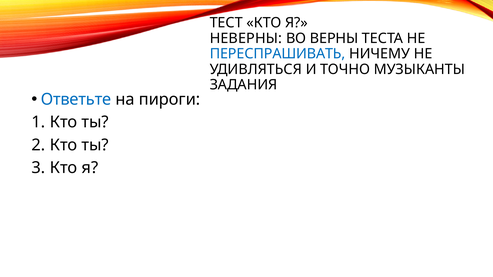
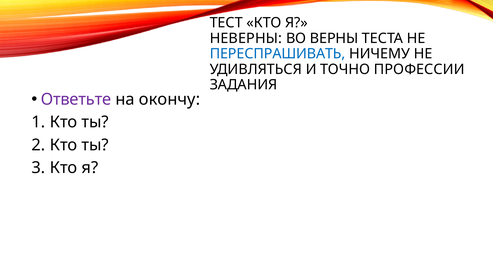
МУЗЫКАНТЫ: МУЗЫКАНТЫ -> ПРОФЕССИИ
Ответьте colour: blue -> purple
пироги: пироги -> окончу
